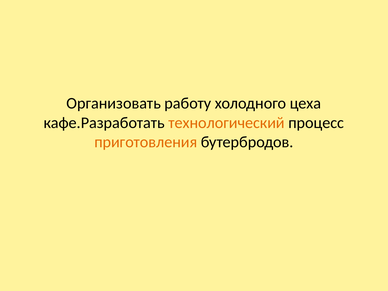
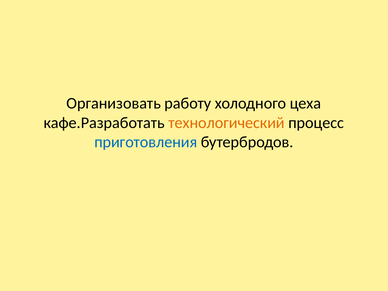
приготовления colour: orange -> blue
